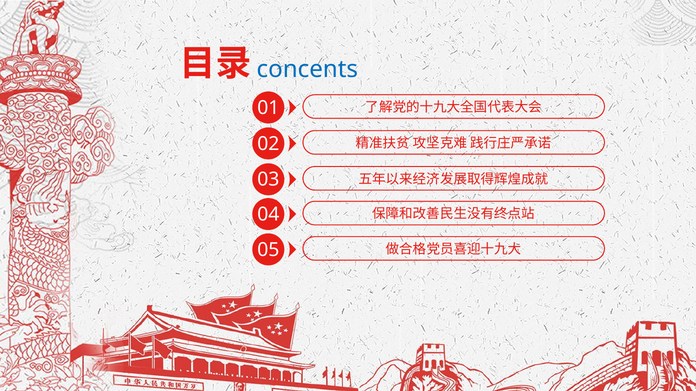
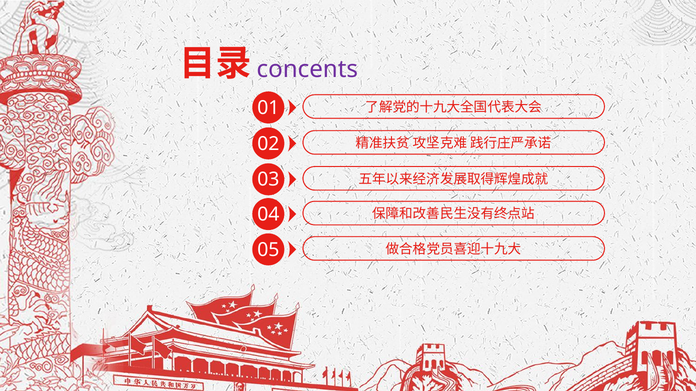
concents colour: blue -> purple
